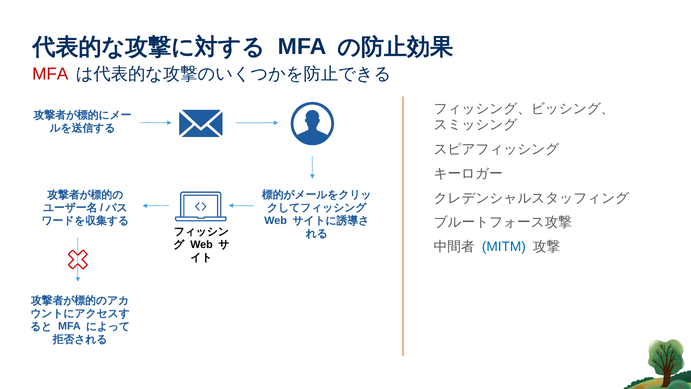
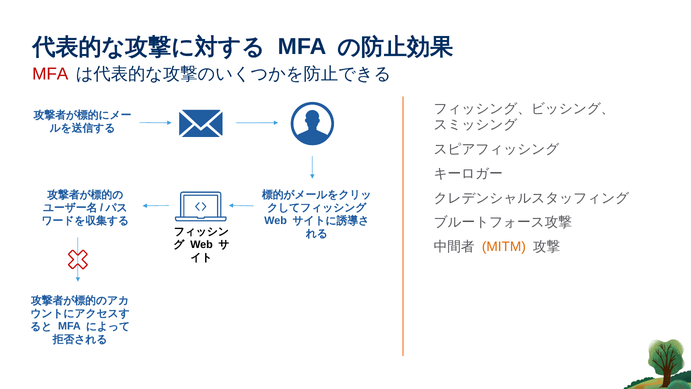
MITM colour: blue -> orange
